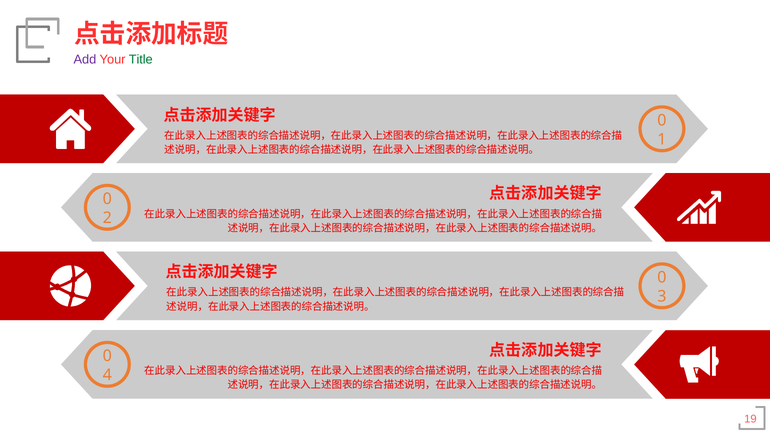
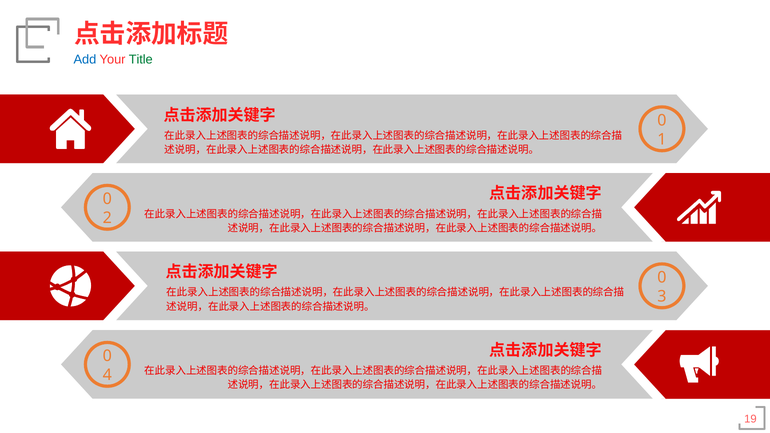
Add colour: purple -> blue
